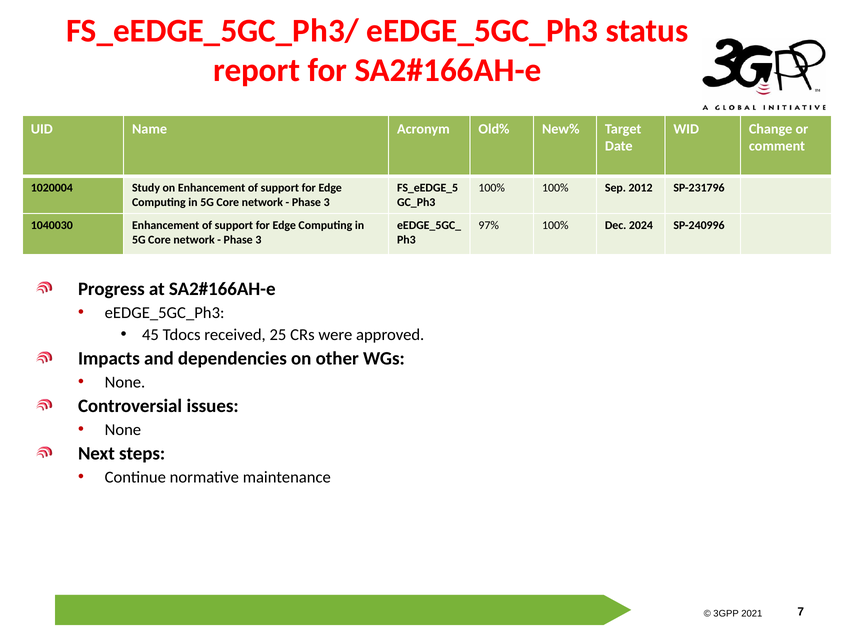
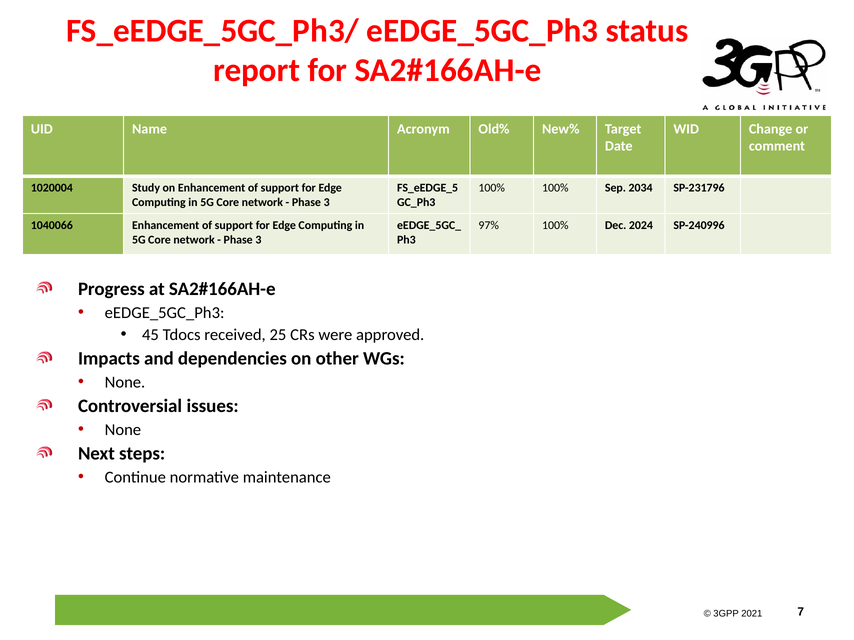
Sep 2012: 2012 -> 2034
1040030: 1040030 -> 1040066
